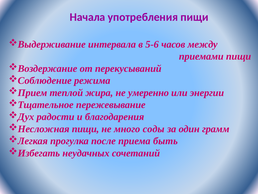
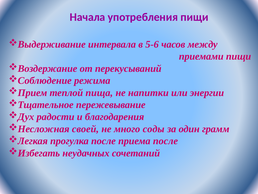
жира: жира -> пища
умеренно: умеренно -> напитки
пищи at (85, 129): пищи -> своей
приема быть: быть -> после
